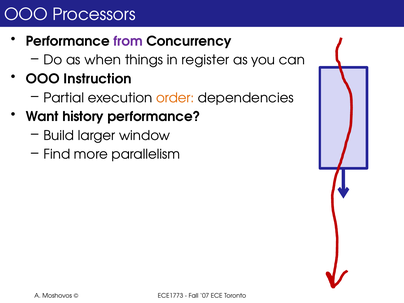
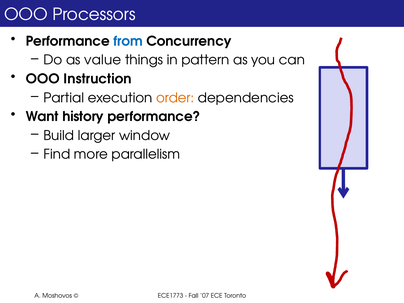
from colour: purple -> blue
when: when -> value
register: register -> pattern
